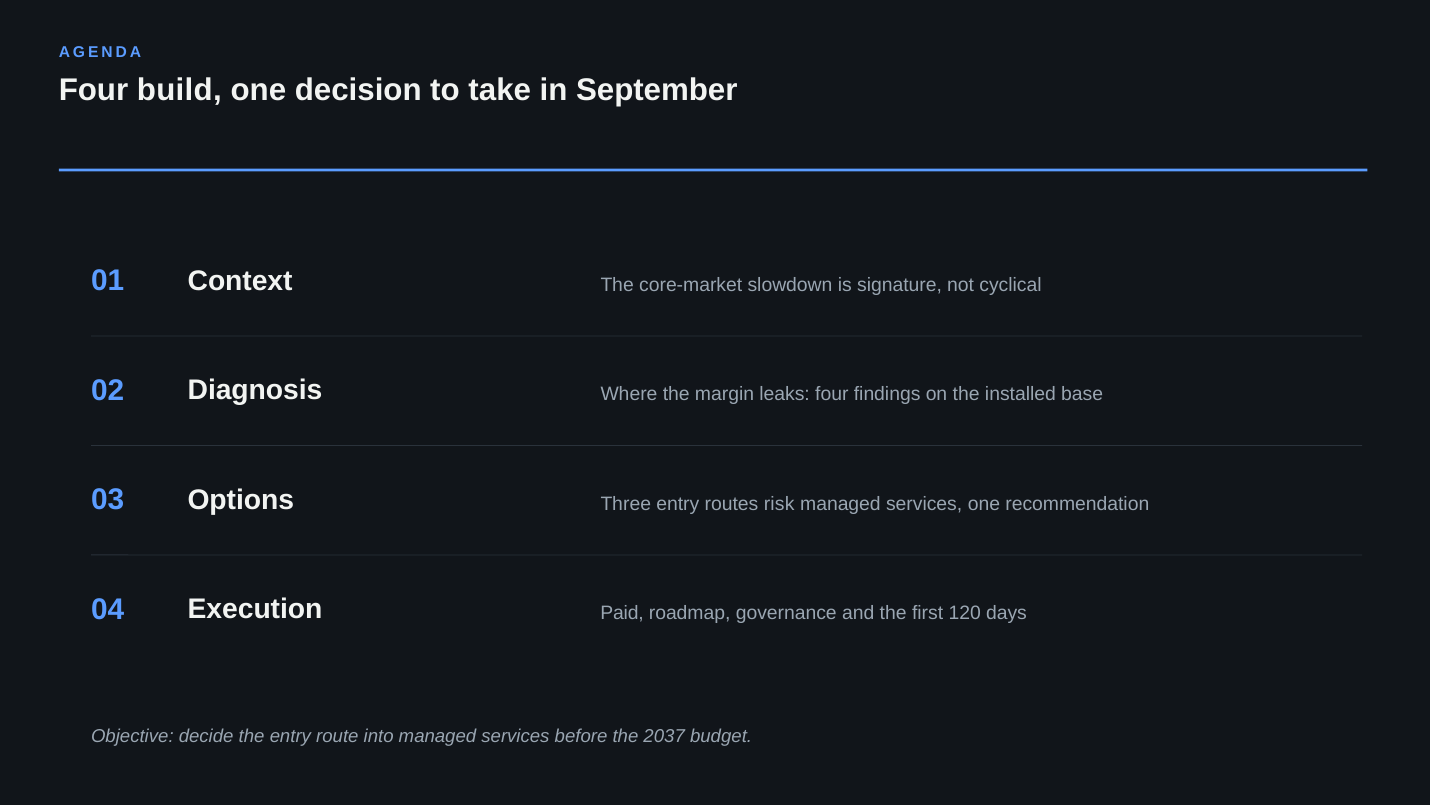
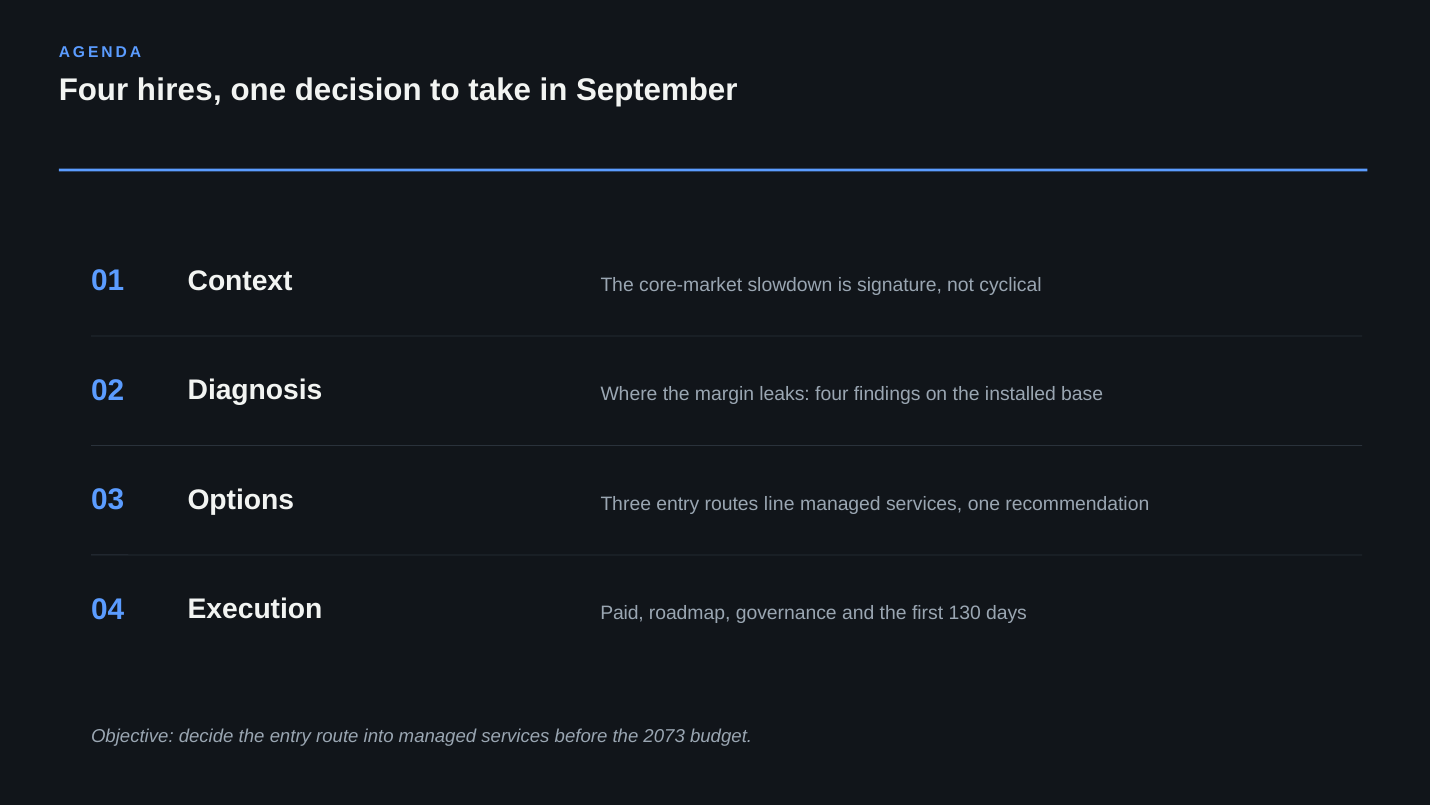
build: build -> hires
risk: risk -> line
120: 120 -> 130
2037: 2037 -> 2073
